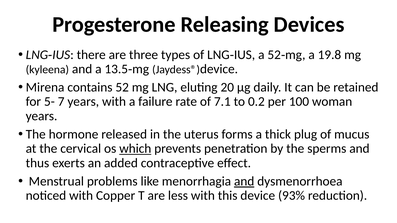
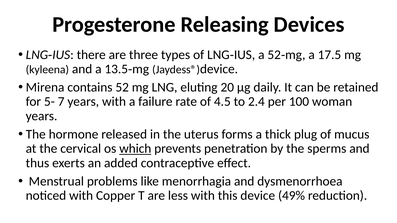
19.8: 19.8 -> 17.5
7.1: 7.1 -> 4.5
0.2: 0.2 -> 2.4
and at (244, 182) underline: present -> none
93%: 93% -> 49%
